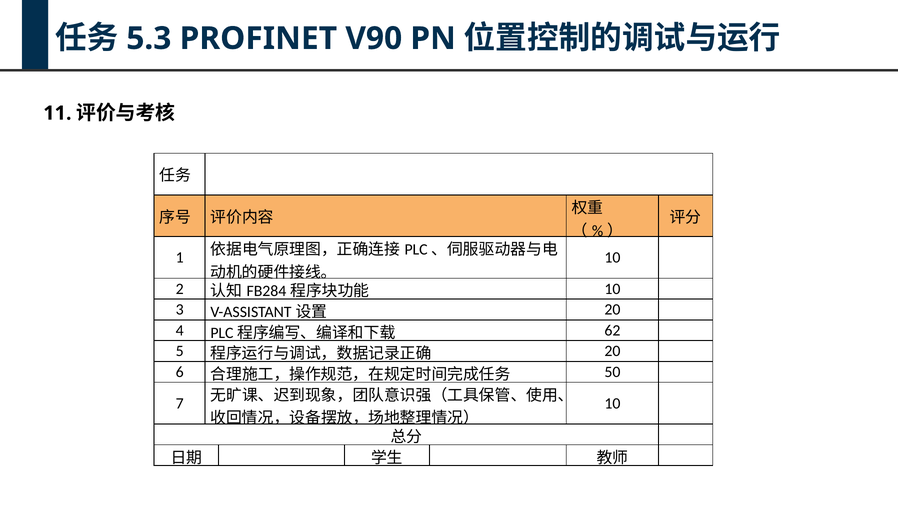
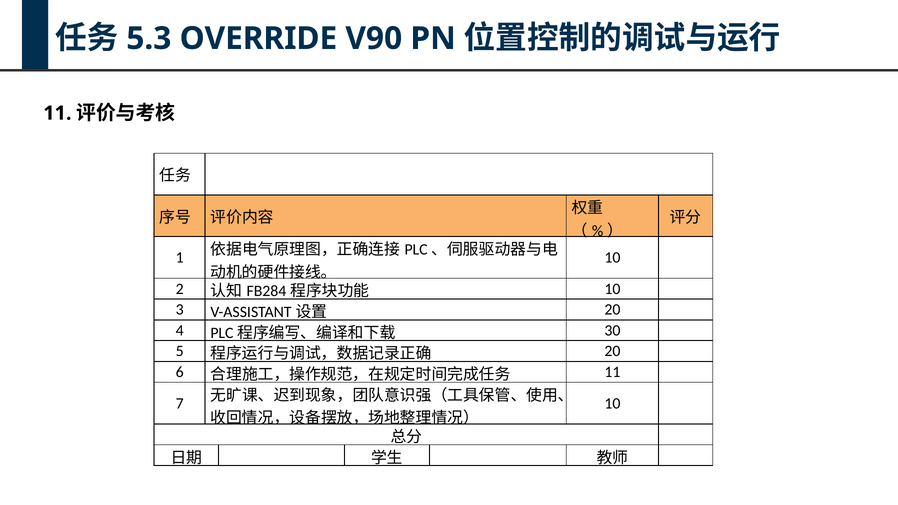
PROFINET: PROFINET -> OVERRIDE
62: 62 -> 30
50 at (612, 372): 50 -> 11
